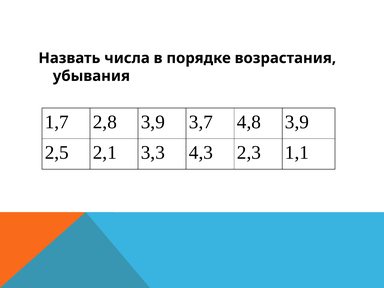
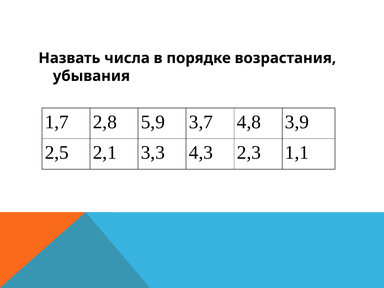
2,8 3,9: 3,9 -> 5,9
